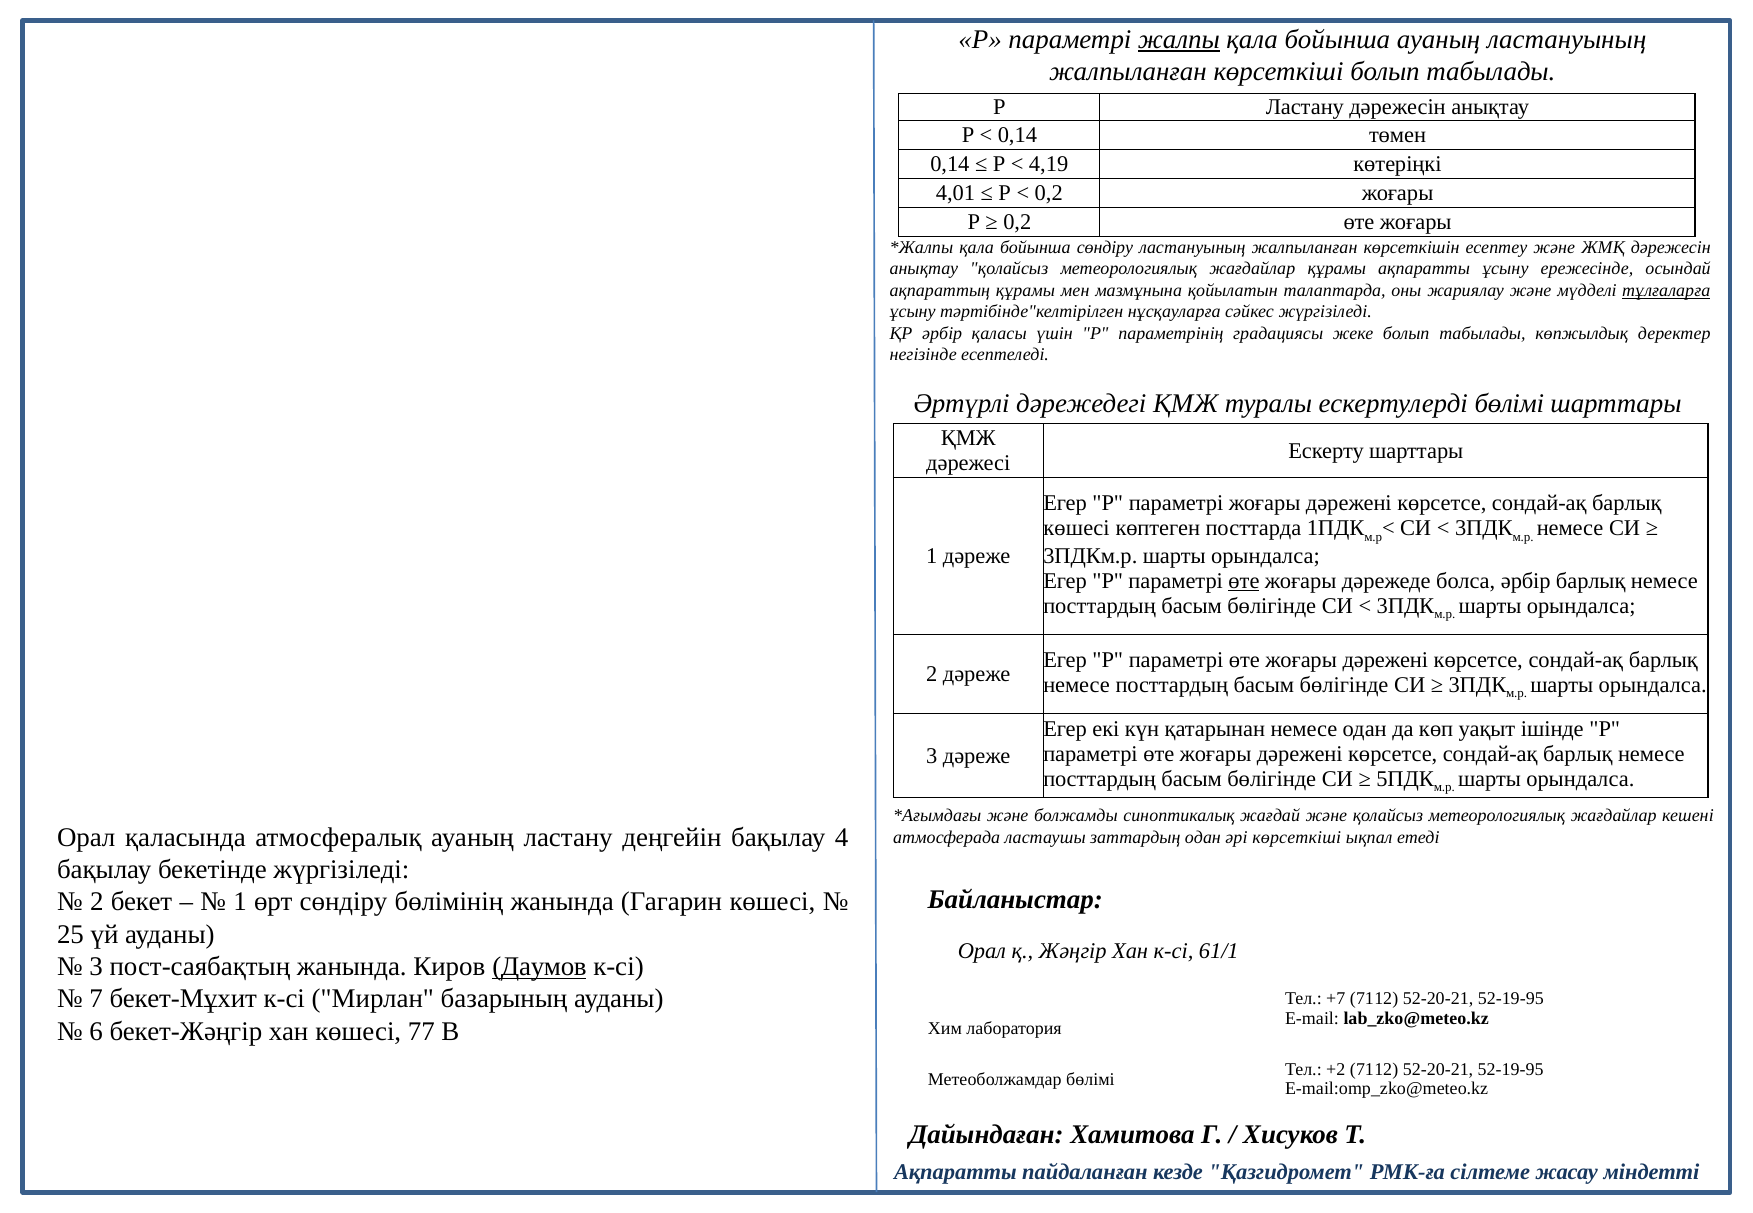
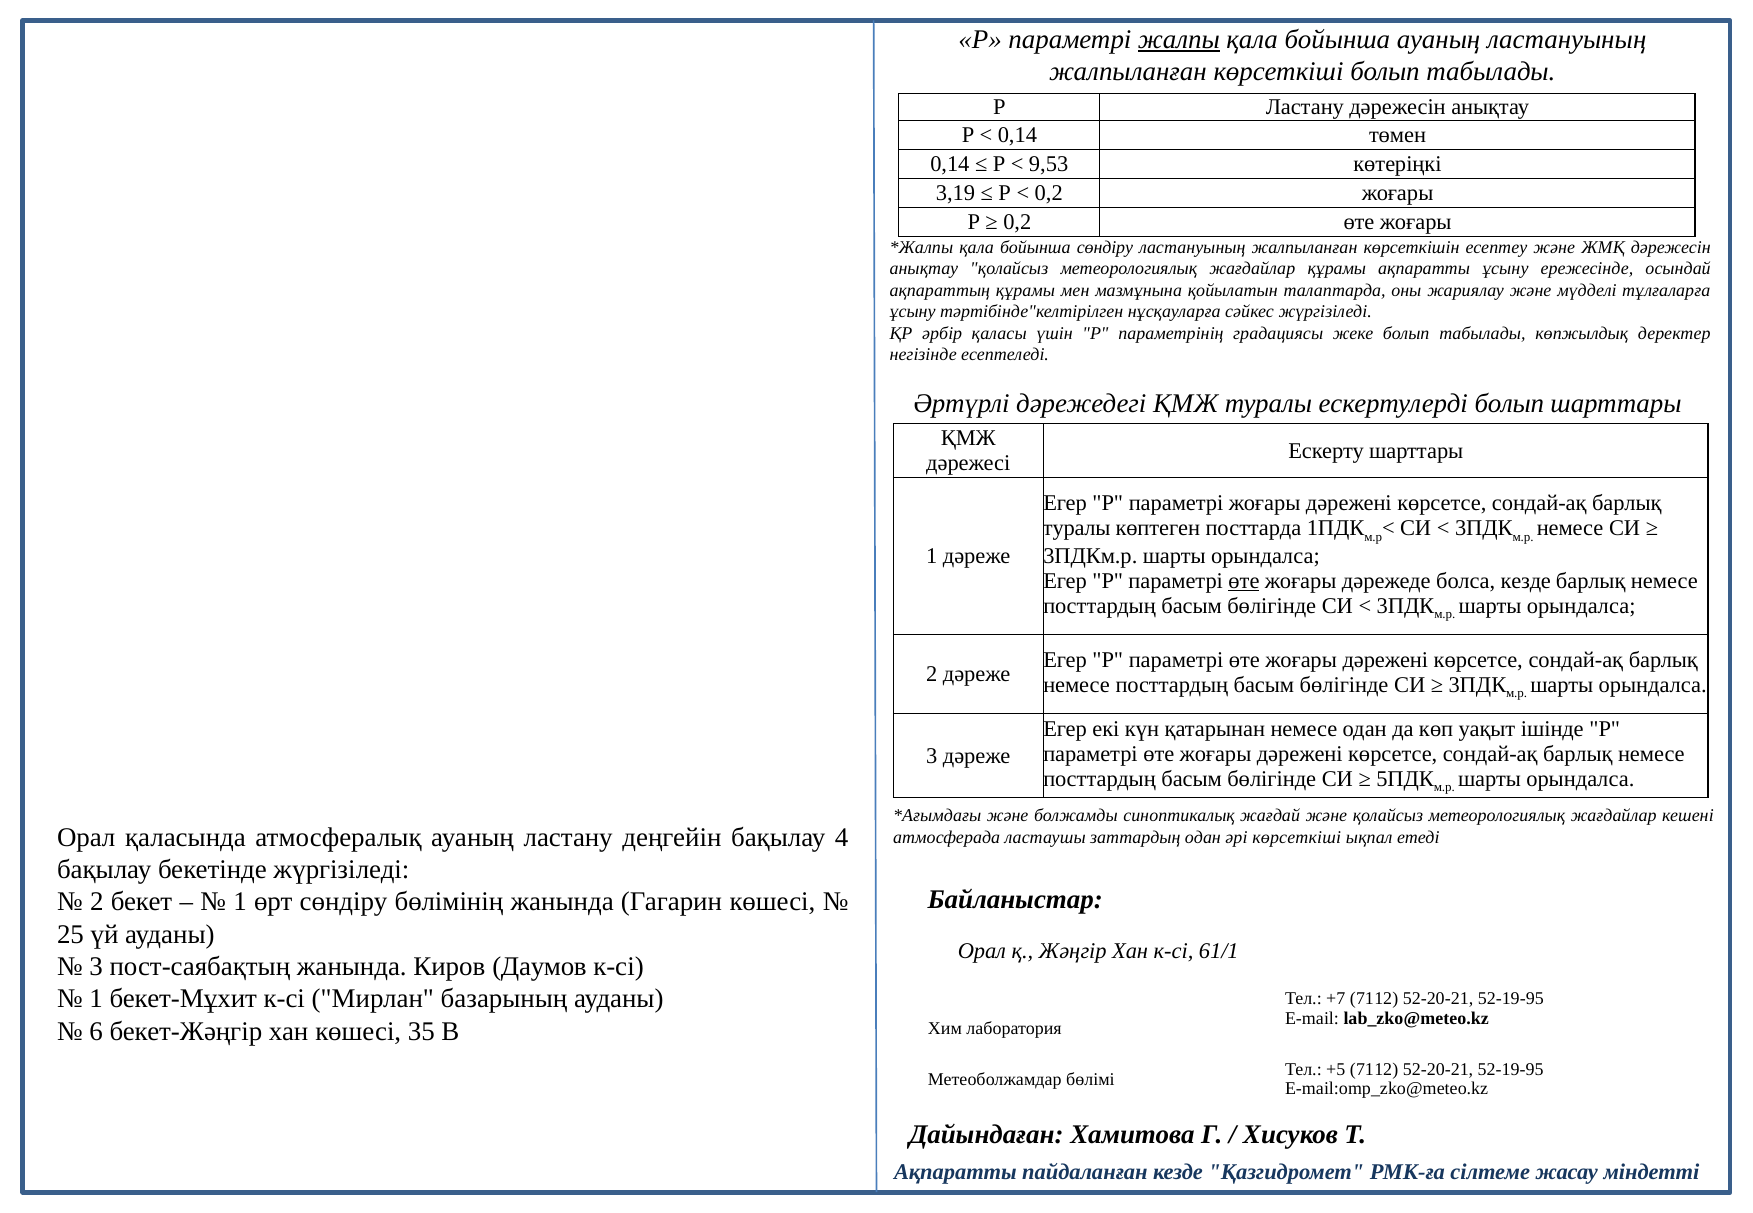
4,19: 4,19 -> 9,53
4,01: 4,01 -> 3,19
тұлғаларға underline: present -> none
ескертулерді бөлімі: бөлімі -> болып
көшесі at (1077, 528): көшесі -> туралы
болса әрбір: әрбір -> кезде
Даумов underline: present -> none
7 at (96, 1000): 7 -> 1
77: 77 -> 35
+2: +2 -> +5
